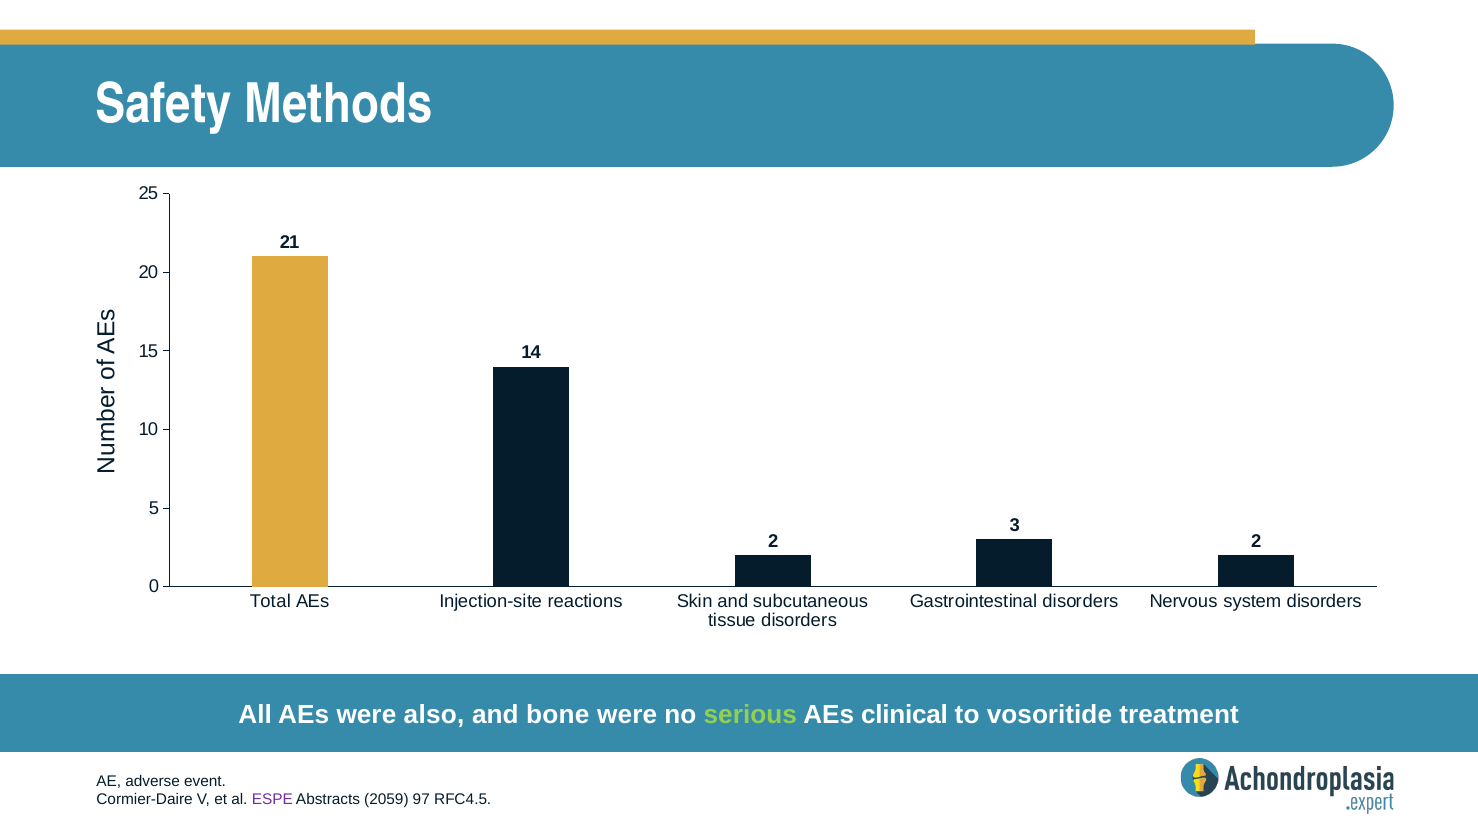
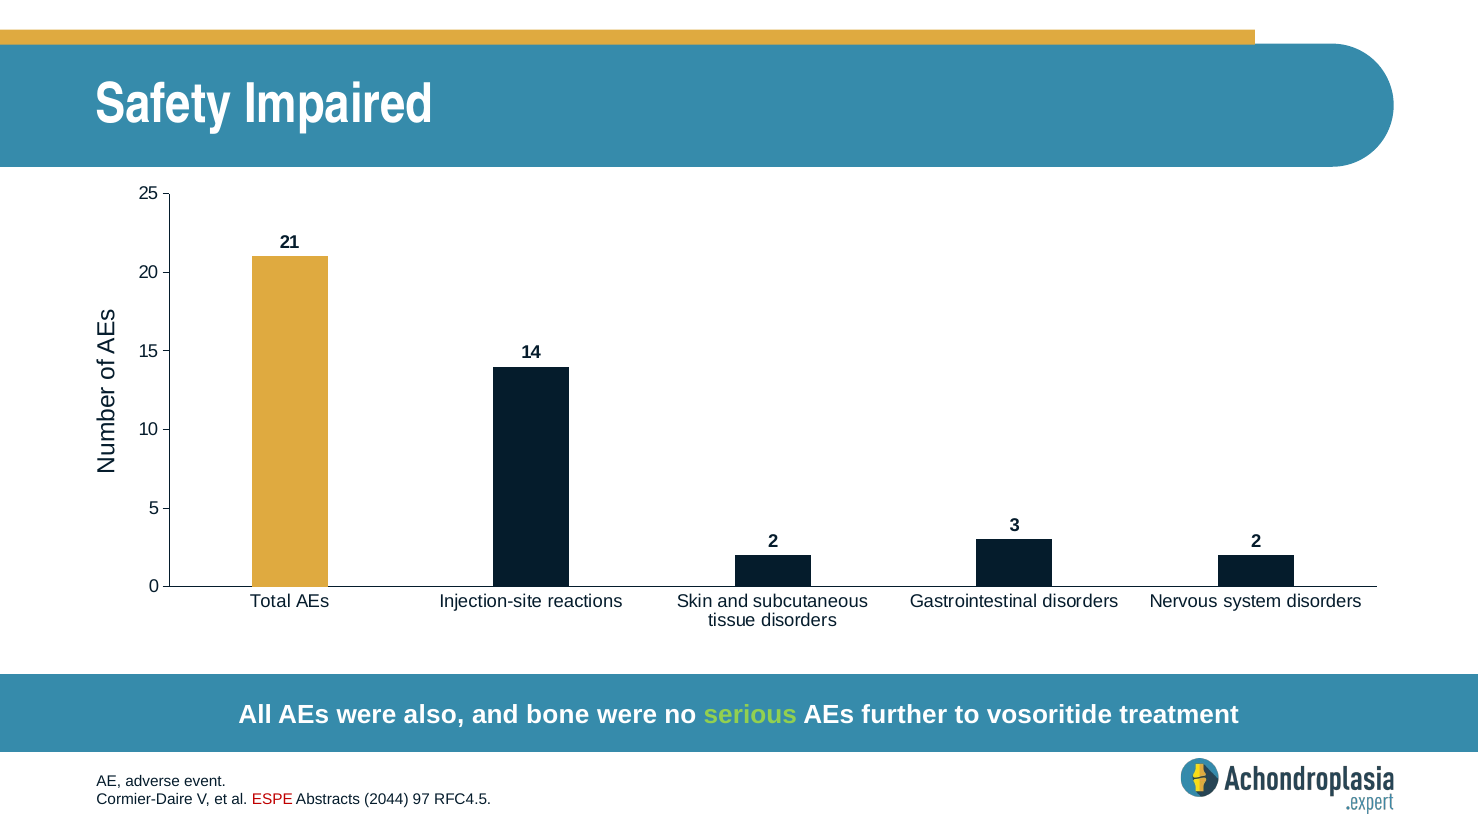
Methods: Methods -> Impaired
clinical: clinical -> further
ESPE colour: purple -> red
2059: 2059 -> 2044
